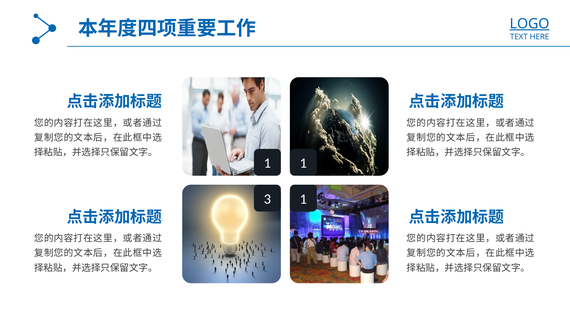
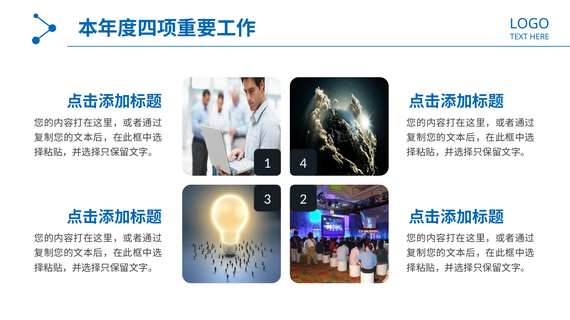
LOGO underline: present -> none
1 1: 1 -> 4
3 1: 1 -> 2
